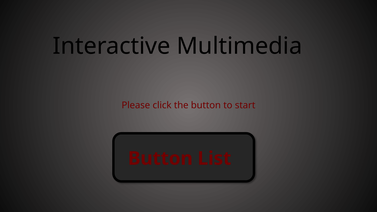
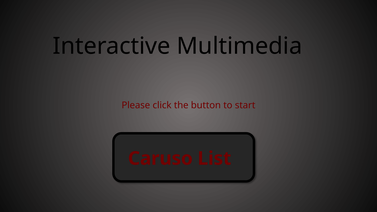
Button at (160, 159): Button -> Caruso
